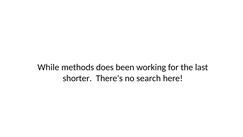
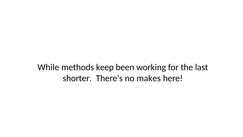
does: does -> keep
search: search -> makes
